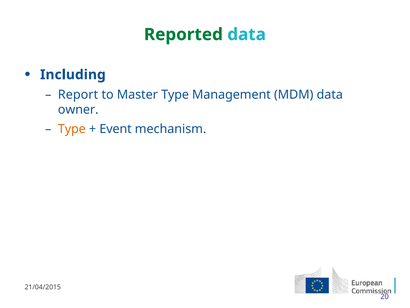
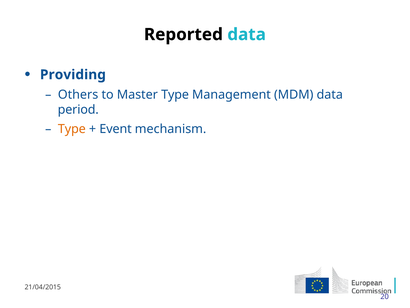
Reported colour: green -> black
Including: Including -> Providing
Report: Report -> Others
owner: owner -> period
